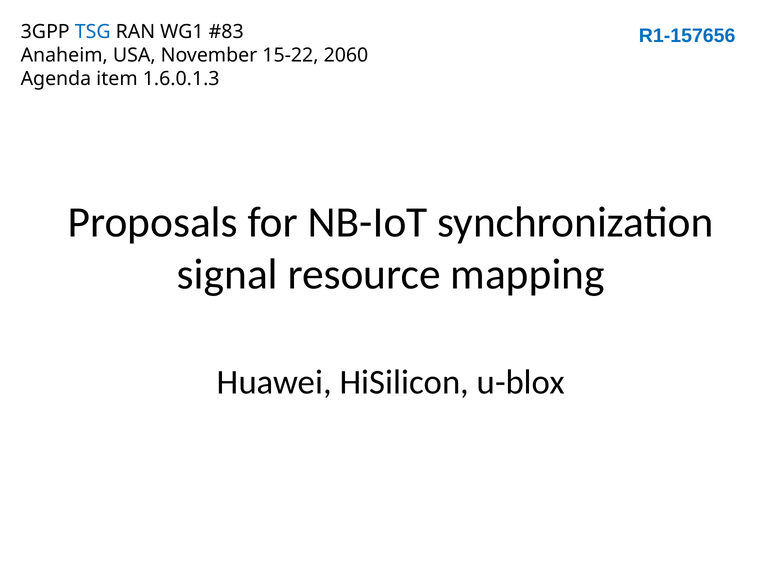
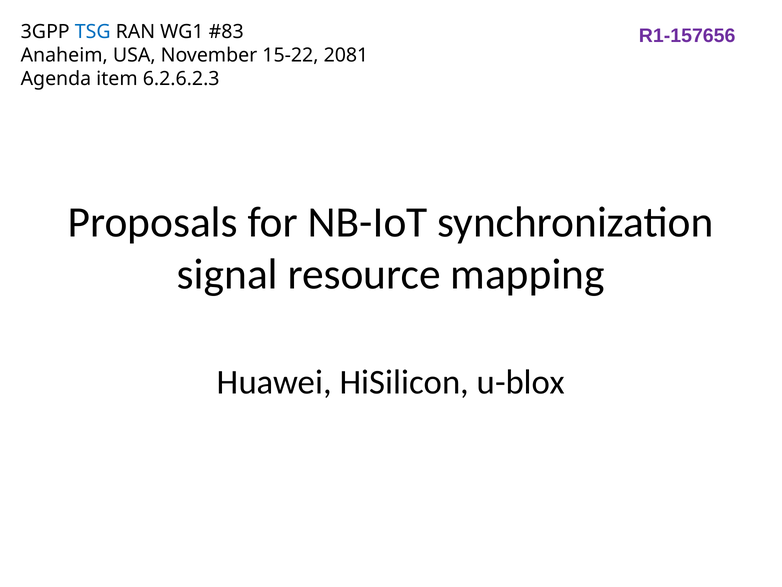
R1-157656 colour: blue -> purple
2060: 2060 -> 2081
1.6.0.1.3: 1.6.0.1.3 -> 6.2.6.2.3
